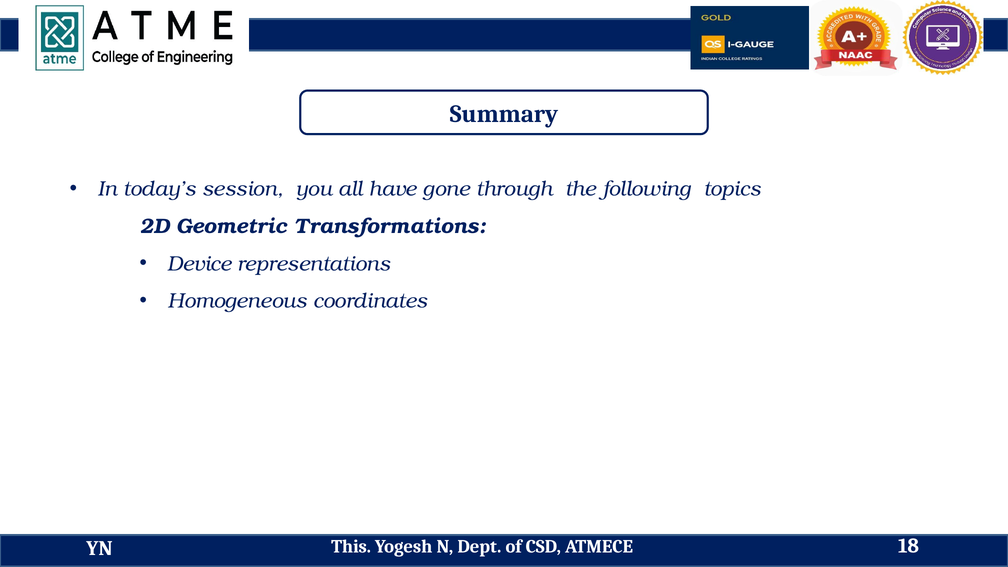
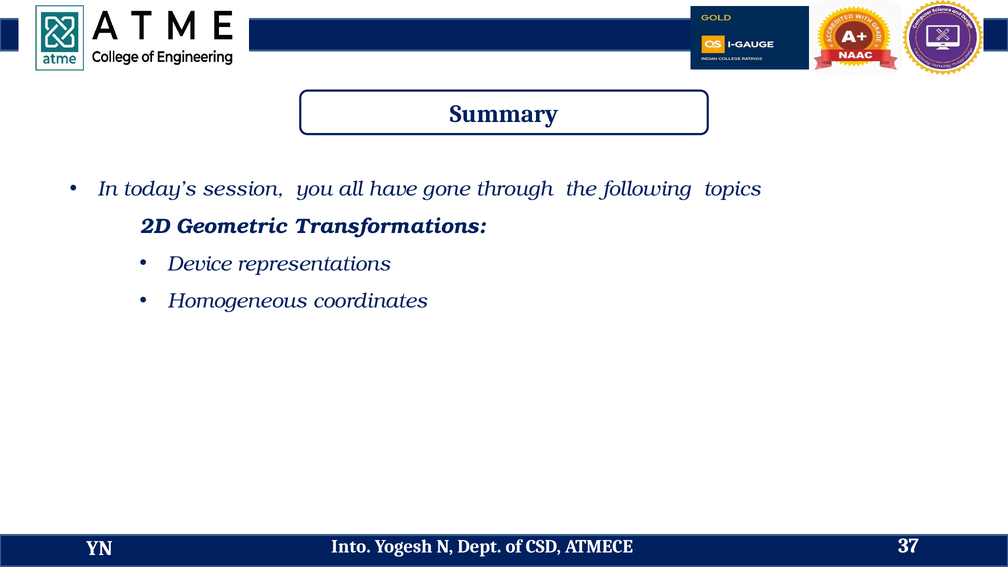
This: This -> Into
18: 18 -> 37
